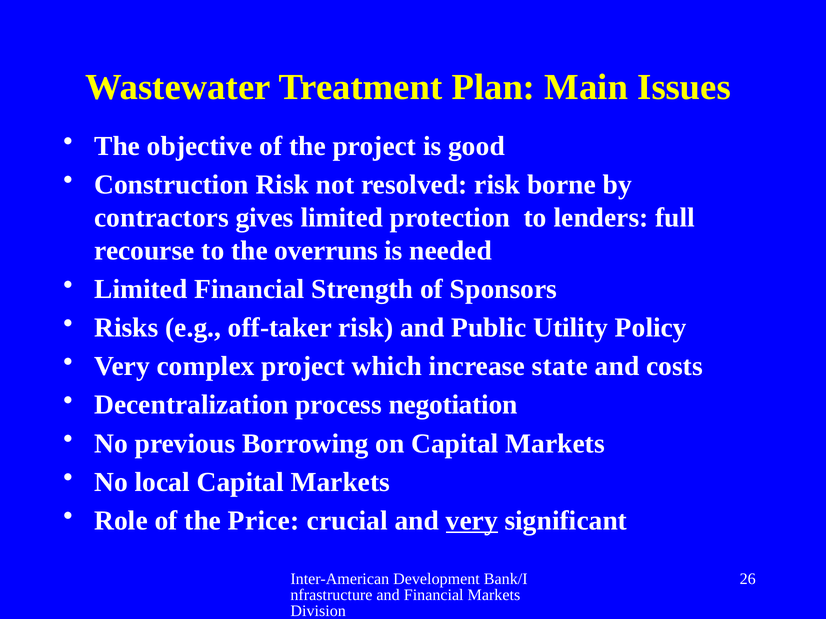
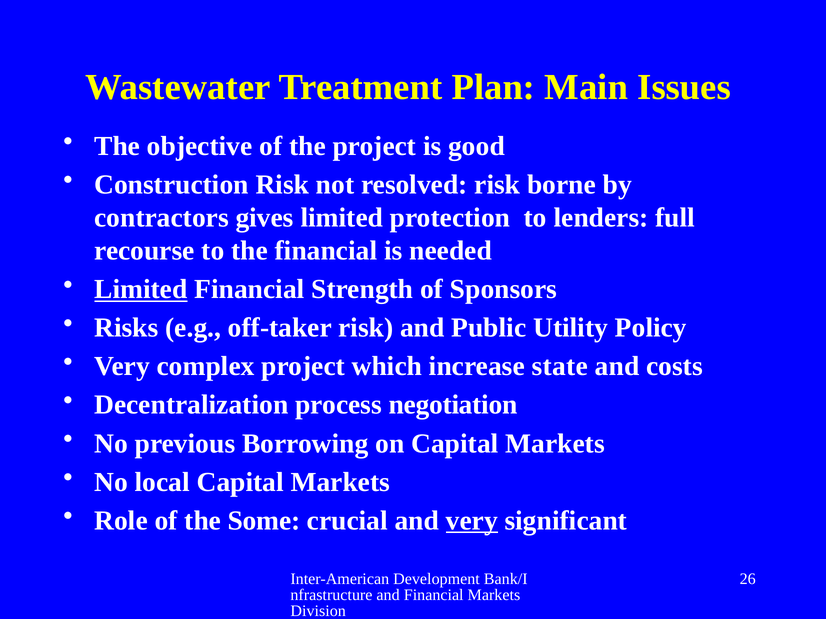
the overruns: overruns -> financial
Limited at (141, 290) underline: none -> present
Price: Price -> Some
